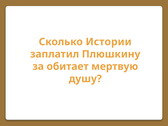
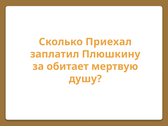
Истории: Истории -> Приехал
